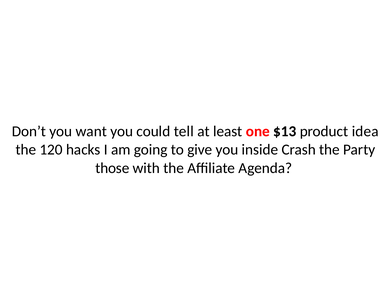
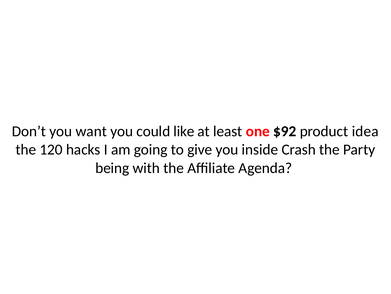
tell: tell -> like
$13: $13 -> $92
those: those -> being
